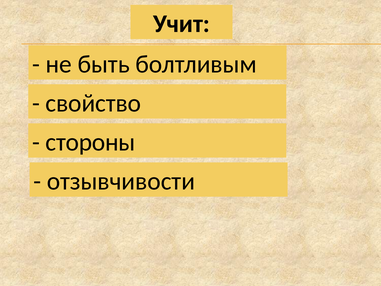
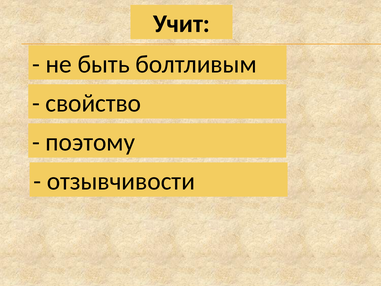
стороны: стороны -> поэтому
